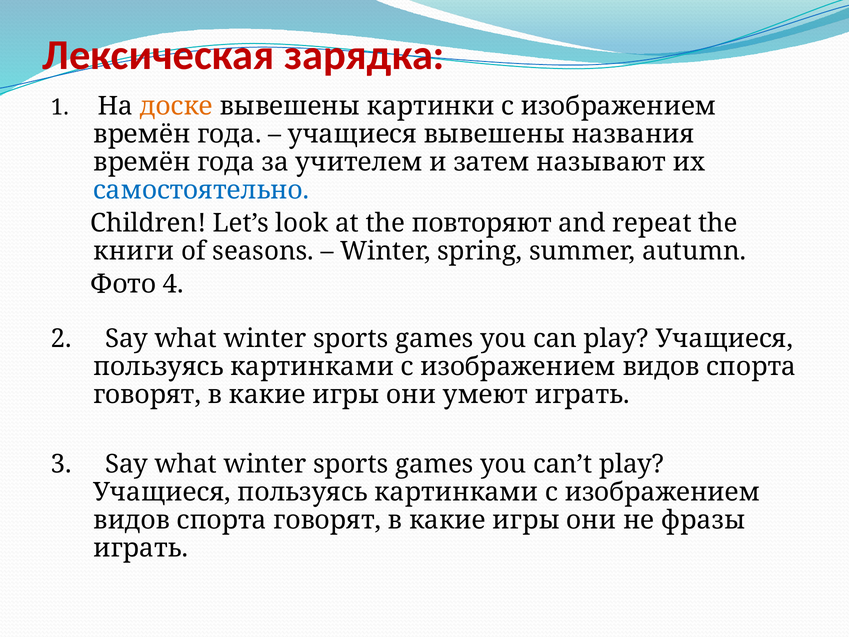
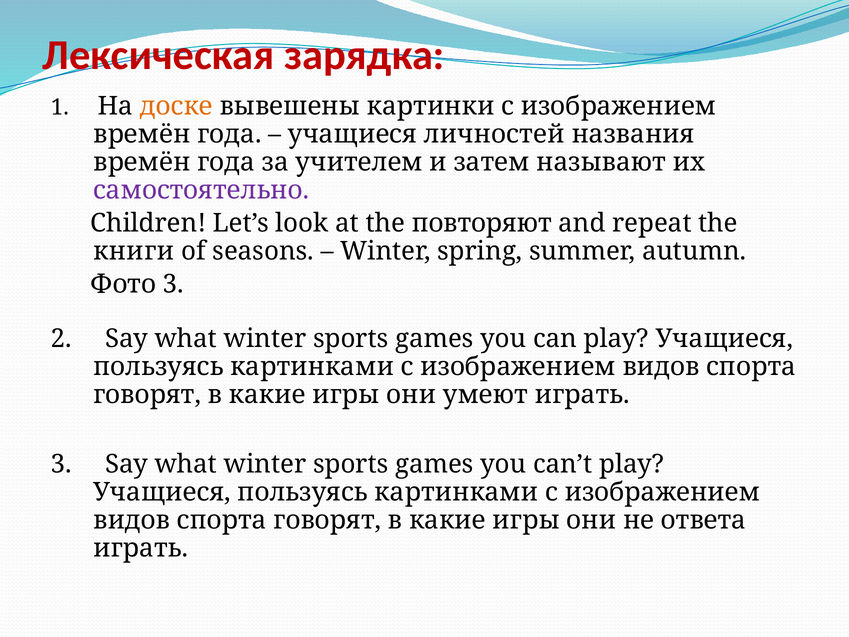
учащиеся вывешены: вывешены -> личностей
самостоятельно colour: blue -> purple
Фото 4: 4 -> 3
фразы: фразы -> ответа
